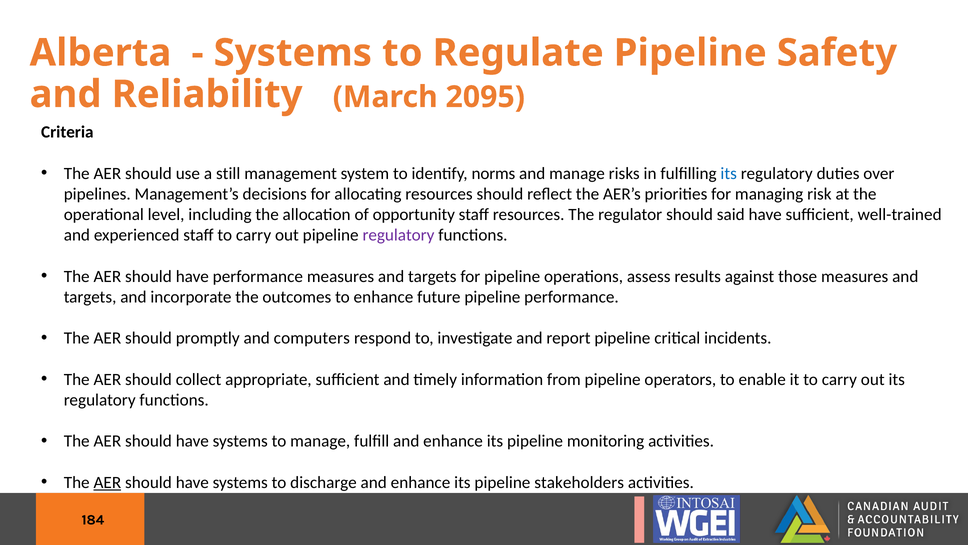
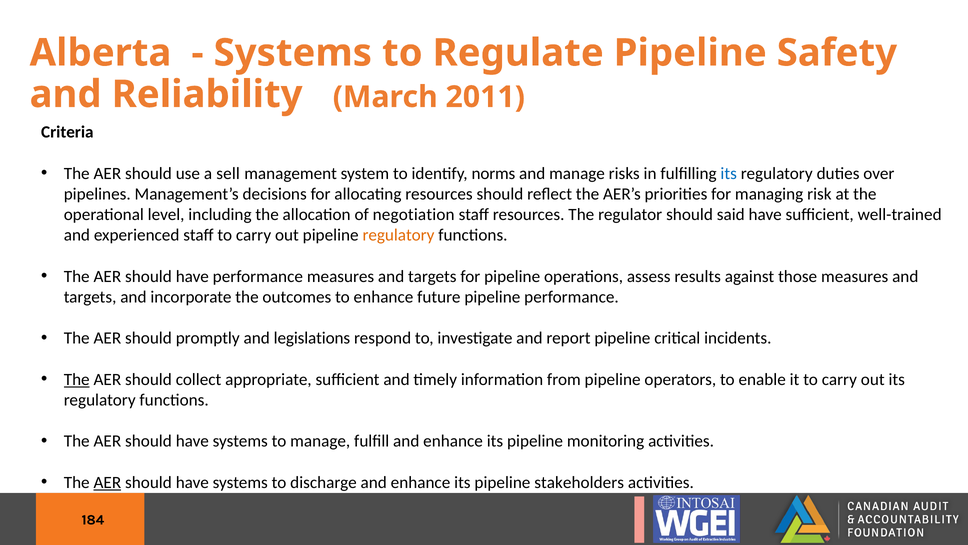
2095: 2095 -> 2011
still: still -> sell
opportunity: opportunity -> negotiation
regulatory at (398, 235) colour: purple -> orange
computers: computers -> legislations
The at (77, 379) underline: none -> present
